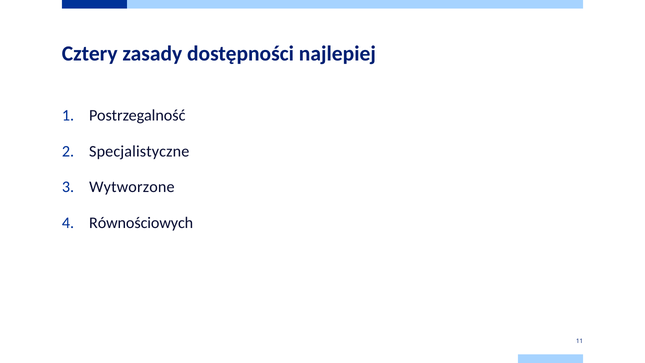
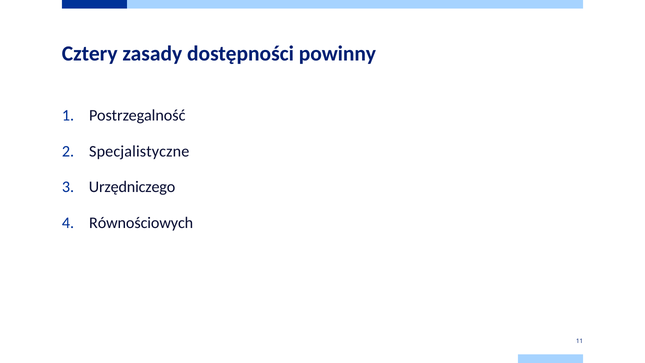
najlepiej: najlepiej -> powinny
Wytworzone: Wytworzone -> Urzędniczego
